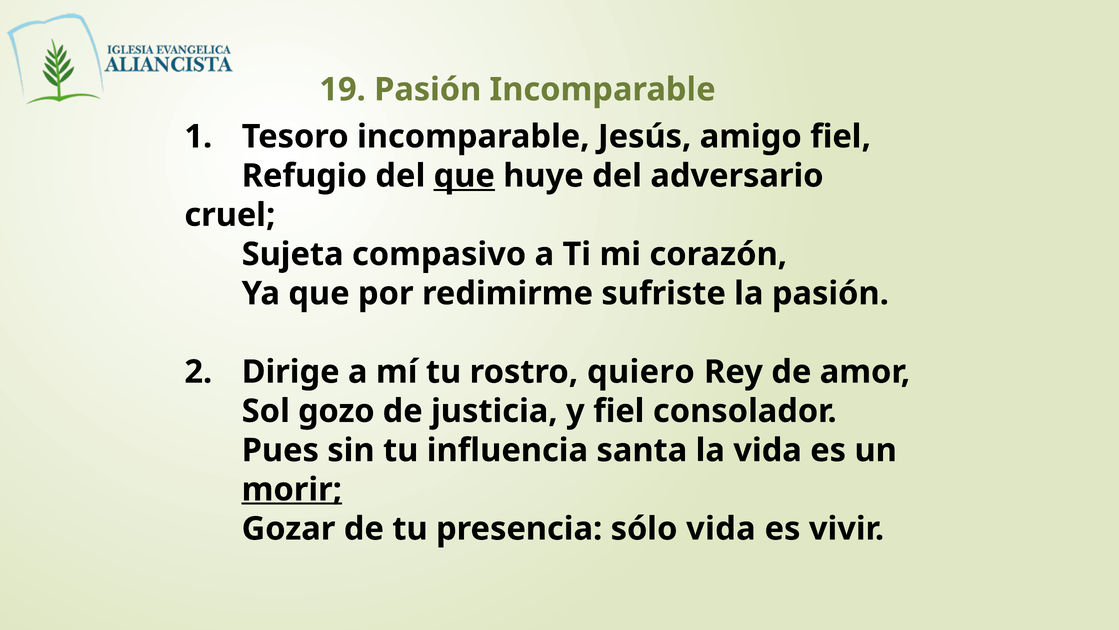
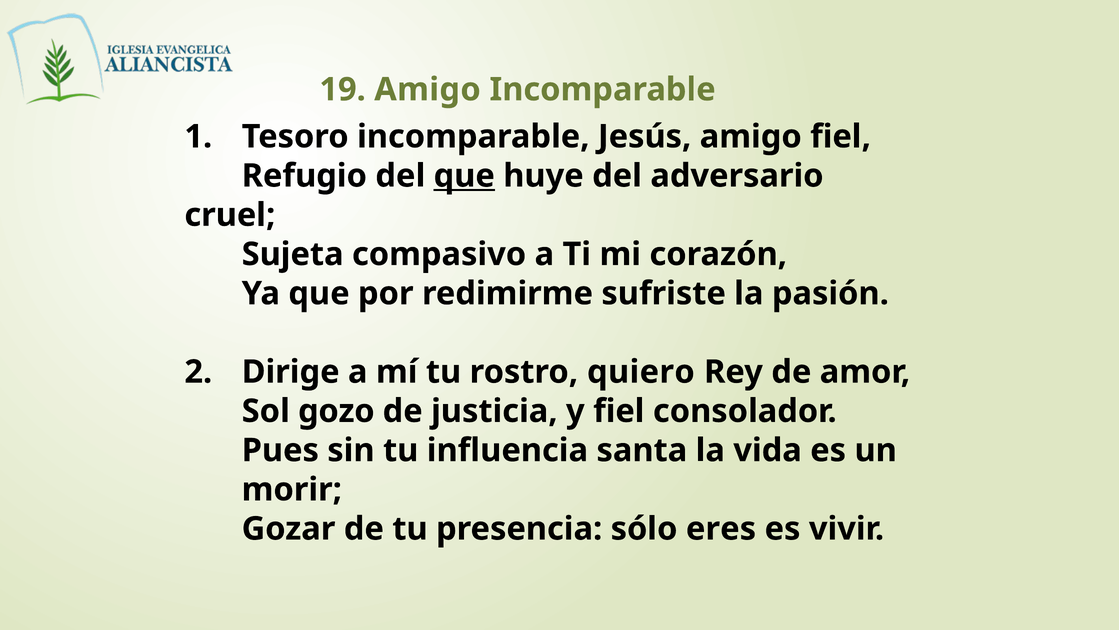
19 Pasión: Pasión -> Amigo
morir underline: present -> none
sólo vida: vida -> eres
